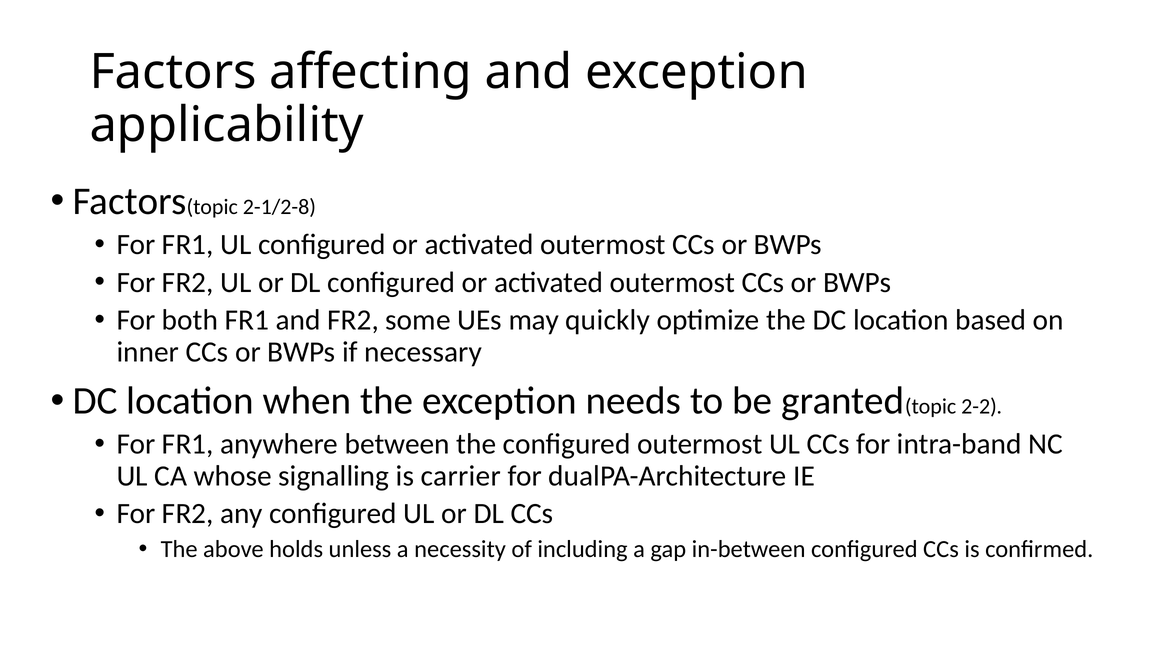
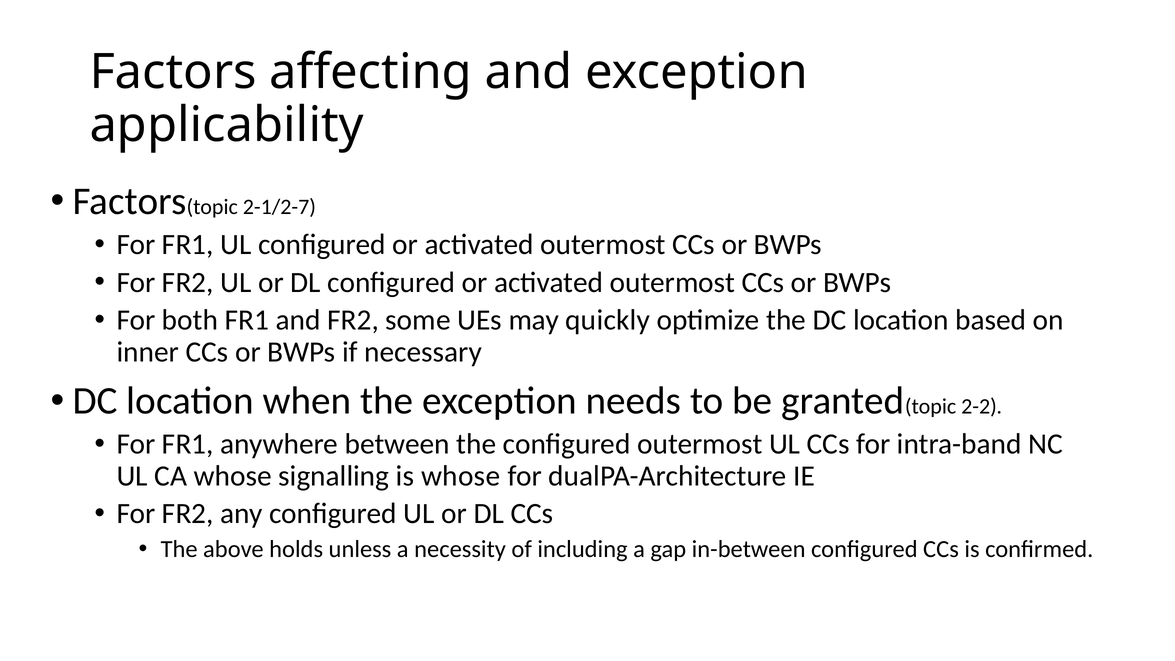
2-1/2-8: 2-1/2-8 -> 2-1/2-7
is carrier: carrier -> whose
